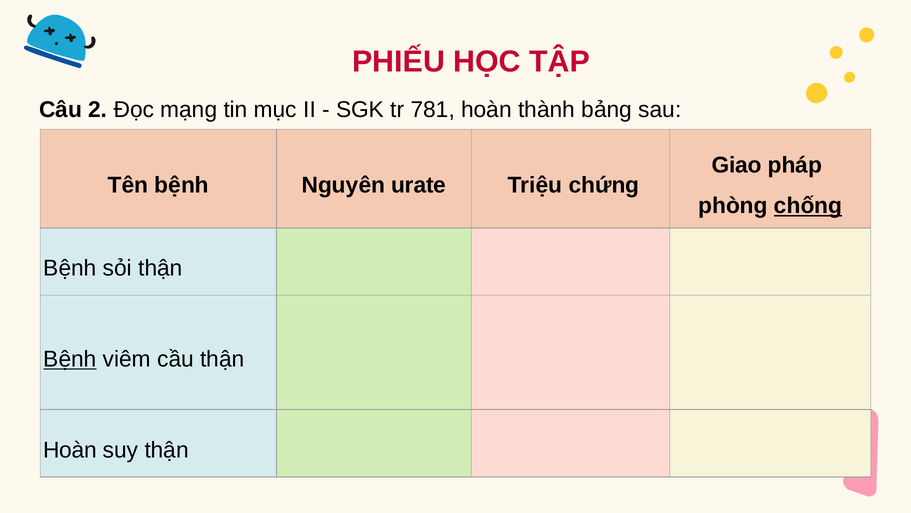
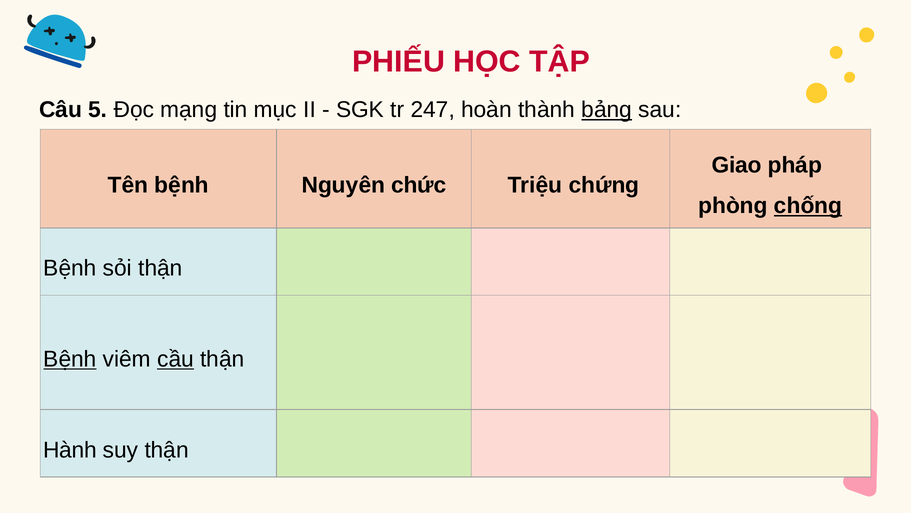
2: 2 -> 5
781: 781 -> 247
bảng underline: none -> present
urate: urate -> chức
cầu underline: none -> present
Hoàn at (70, 450): Hoàn -> Hành
